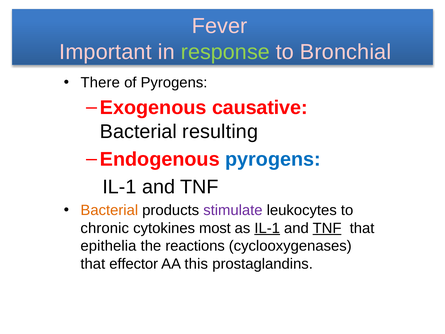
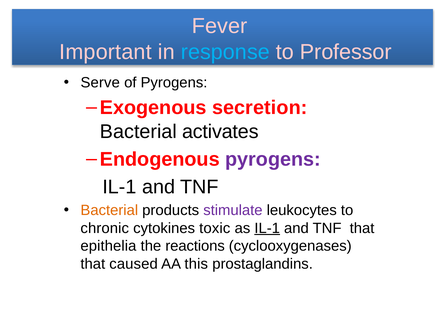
response colour: light green -> light blue
Bronchial: Bronchial -> Professor
There: There -> Serve
causative: causative -> secretion
resulting: resulting -> activates
pyrogens at (273, 159) colour: blue -> purple
most: most -> toxic
TNF at (327, 228) underline: present -> none
effector: effector -> caused
